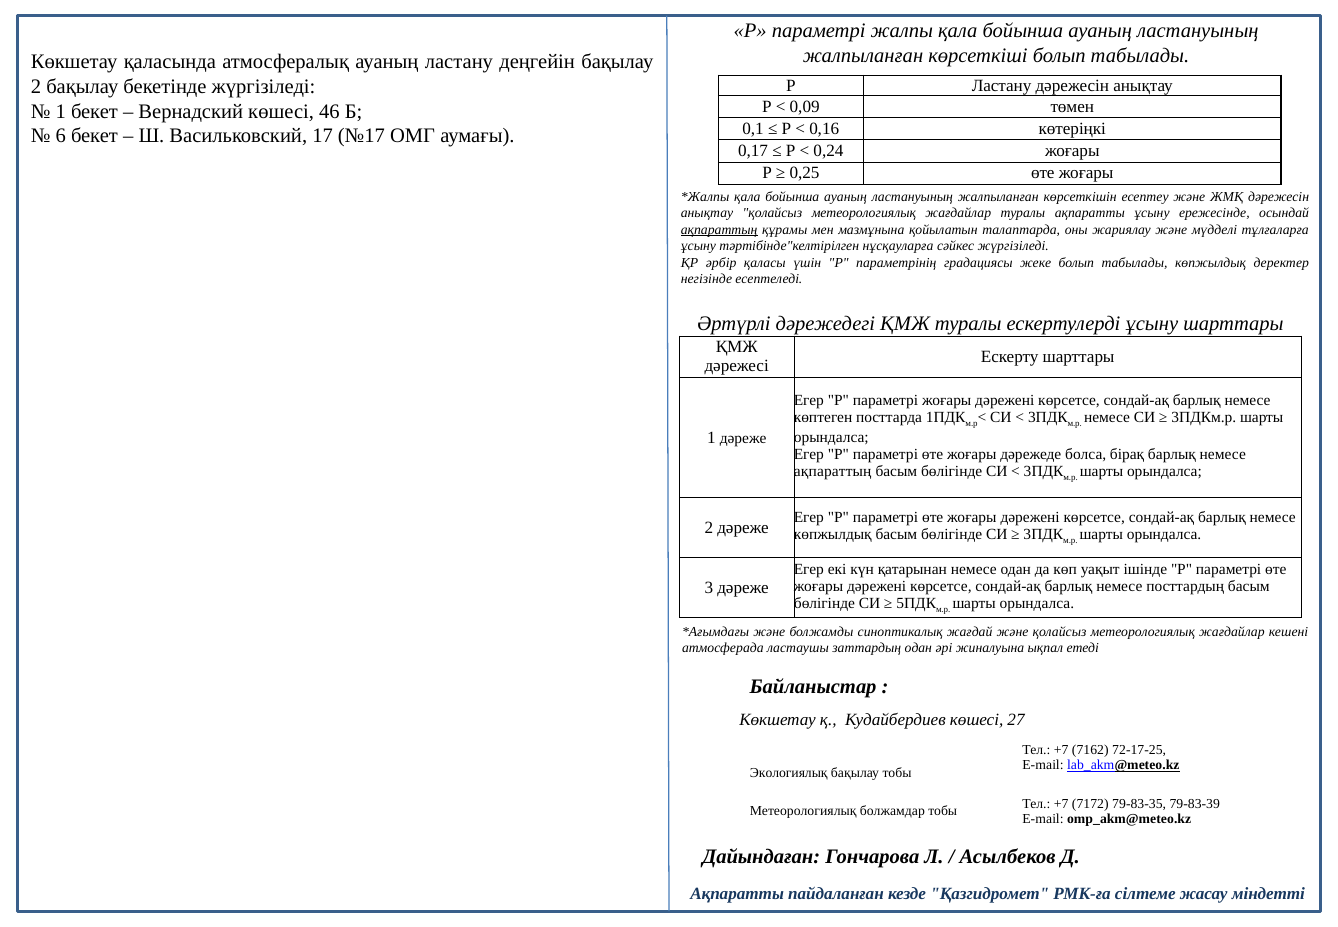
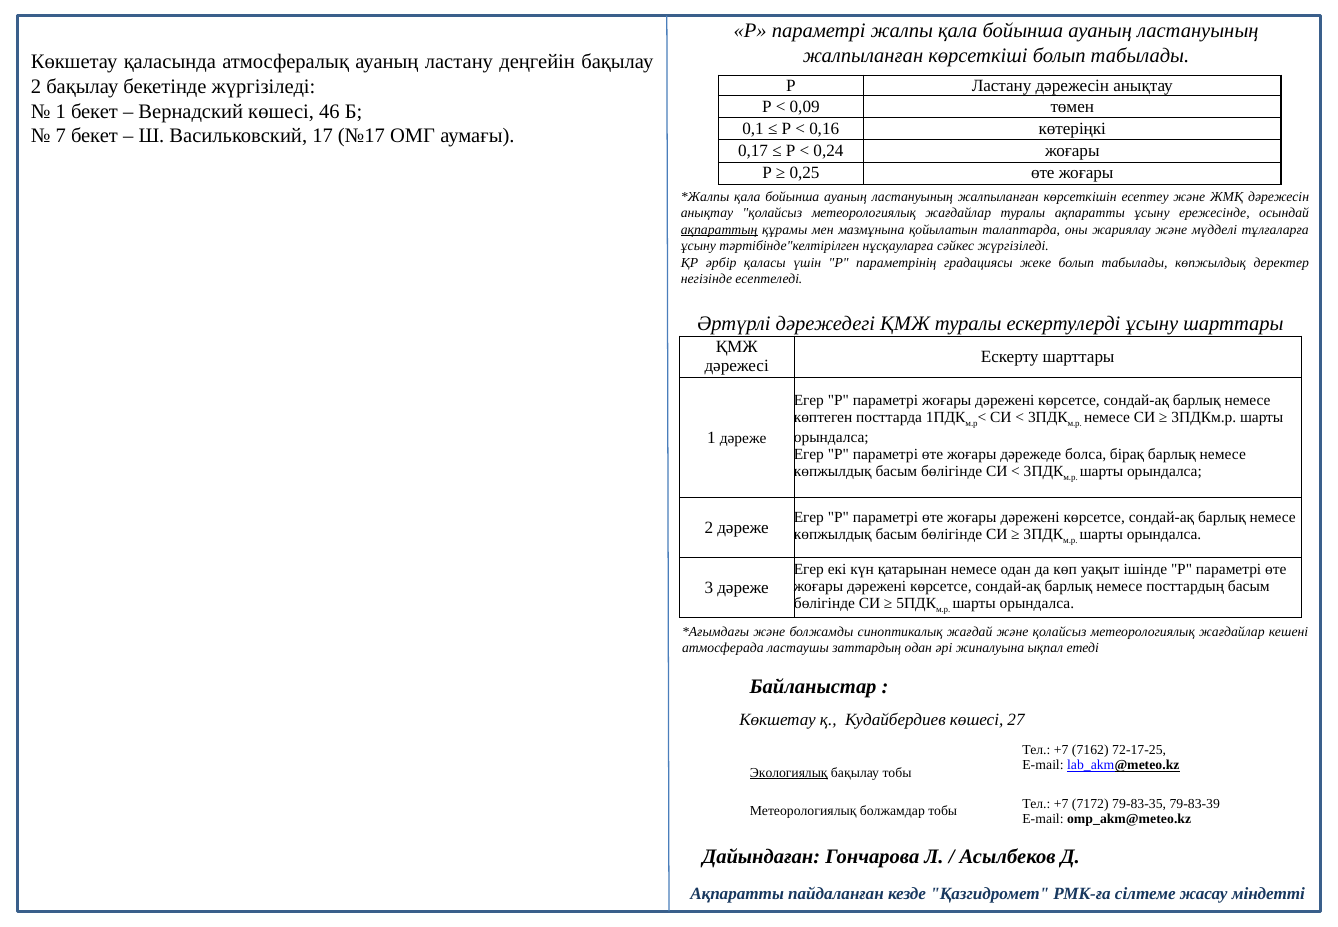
6: 6 -> 7
ақпараттың at (833, 471): ақпараттың -> көпжылдық
Экологиялық underline: none -> present
